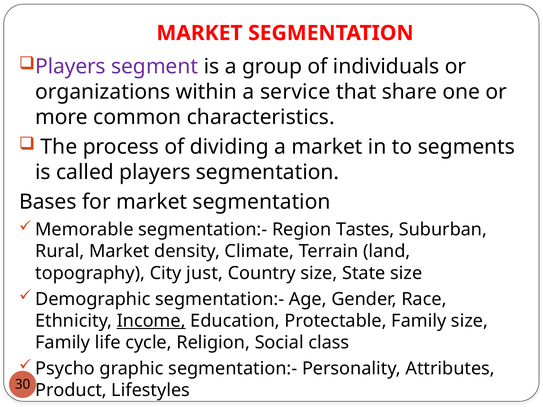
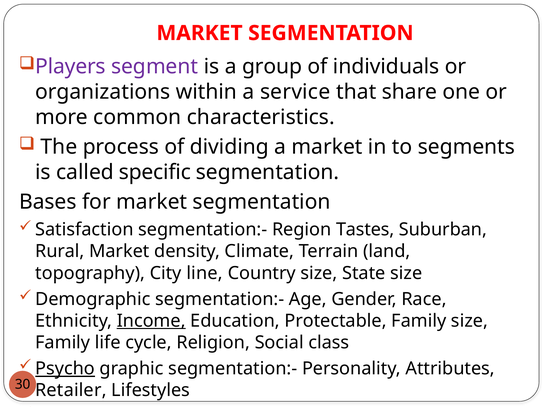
called players: players -> specific
Memorable: Memorable -> Satisfaction
just: just -> line
Psycho underline: none -> present
Product: Product -> Retailer
